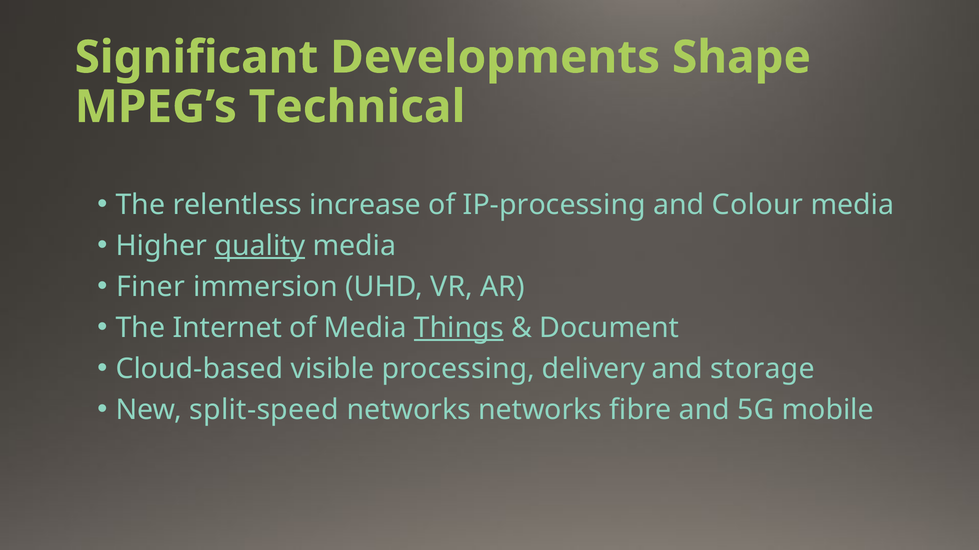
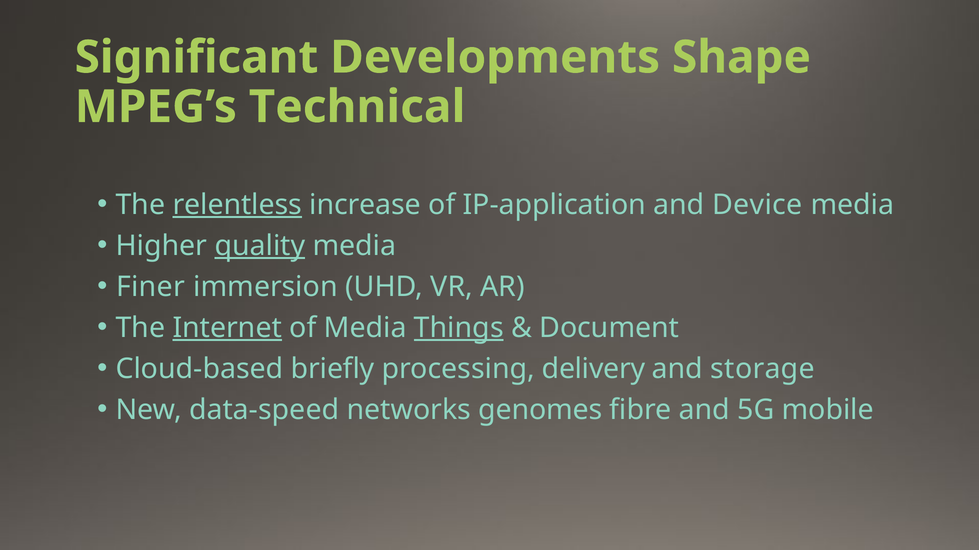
relentless underline: none -> present
IP-processing: IP-processing -> IP-application
Colour: Colour -> Device
Internet underline: none -> present
visible: visible -> briefly
split-speed: split-speed -> data-speed
networks networks: networks -> genomes
